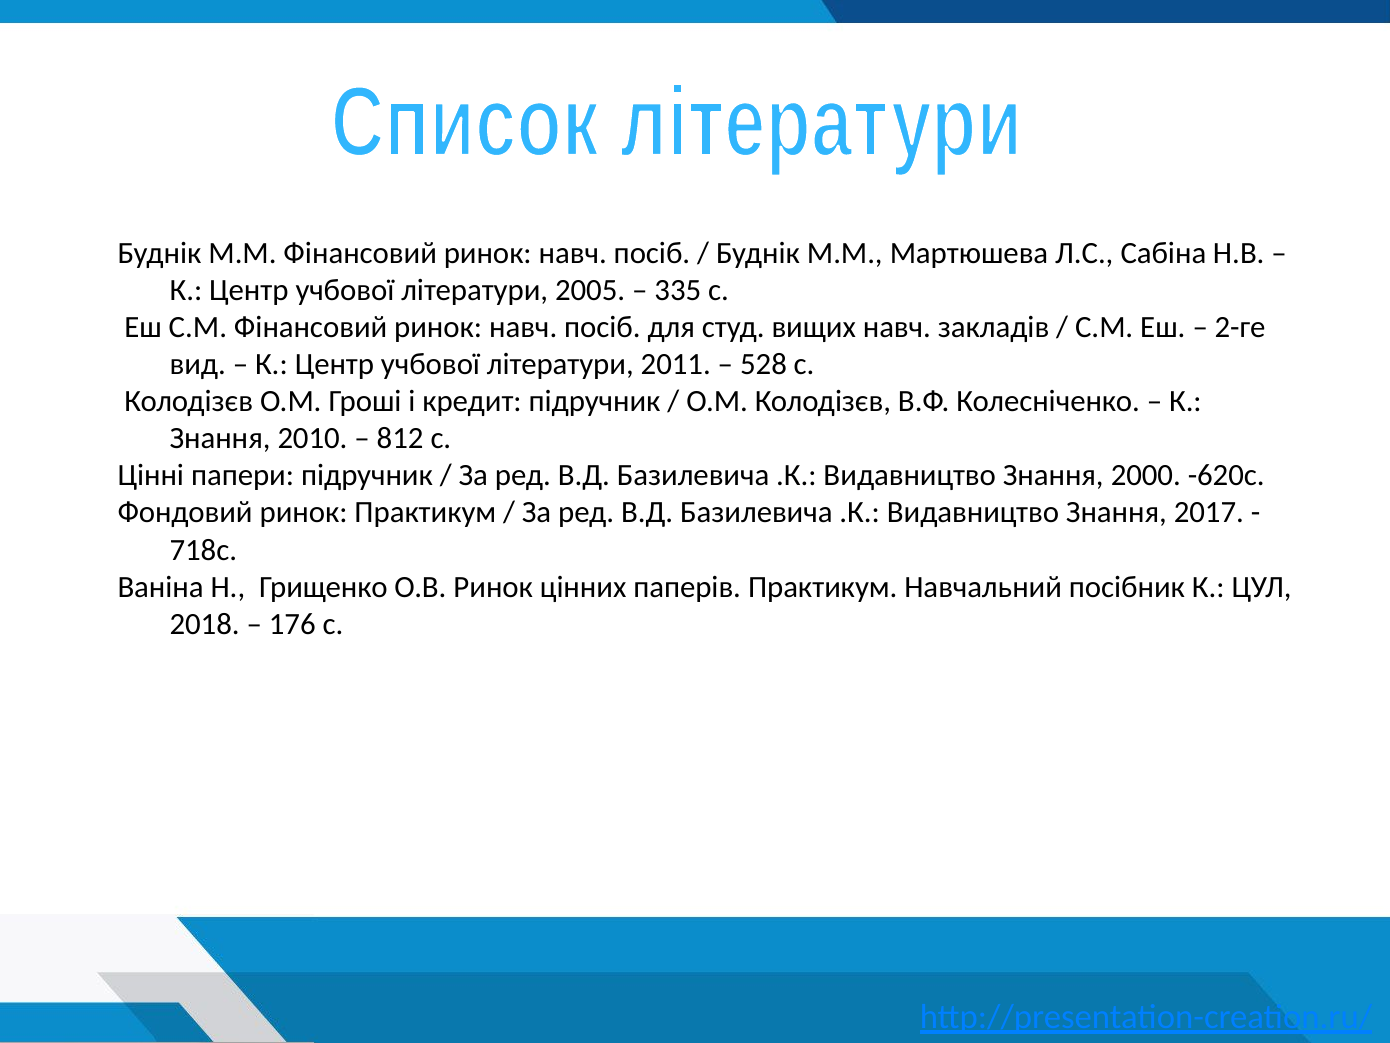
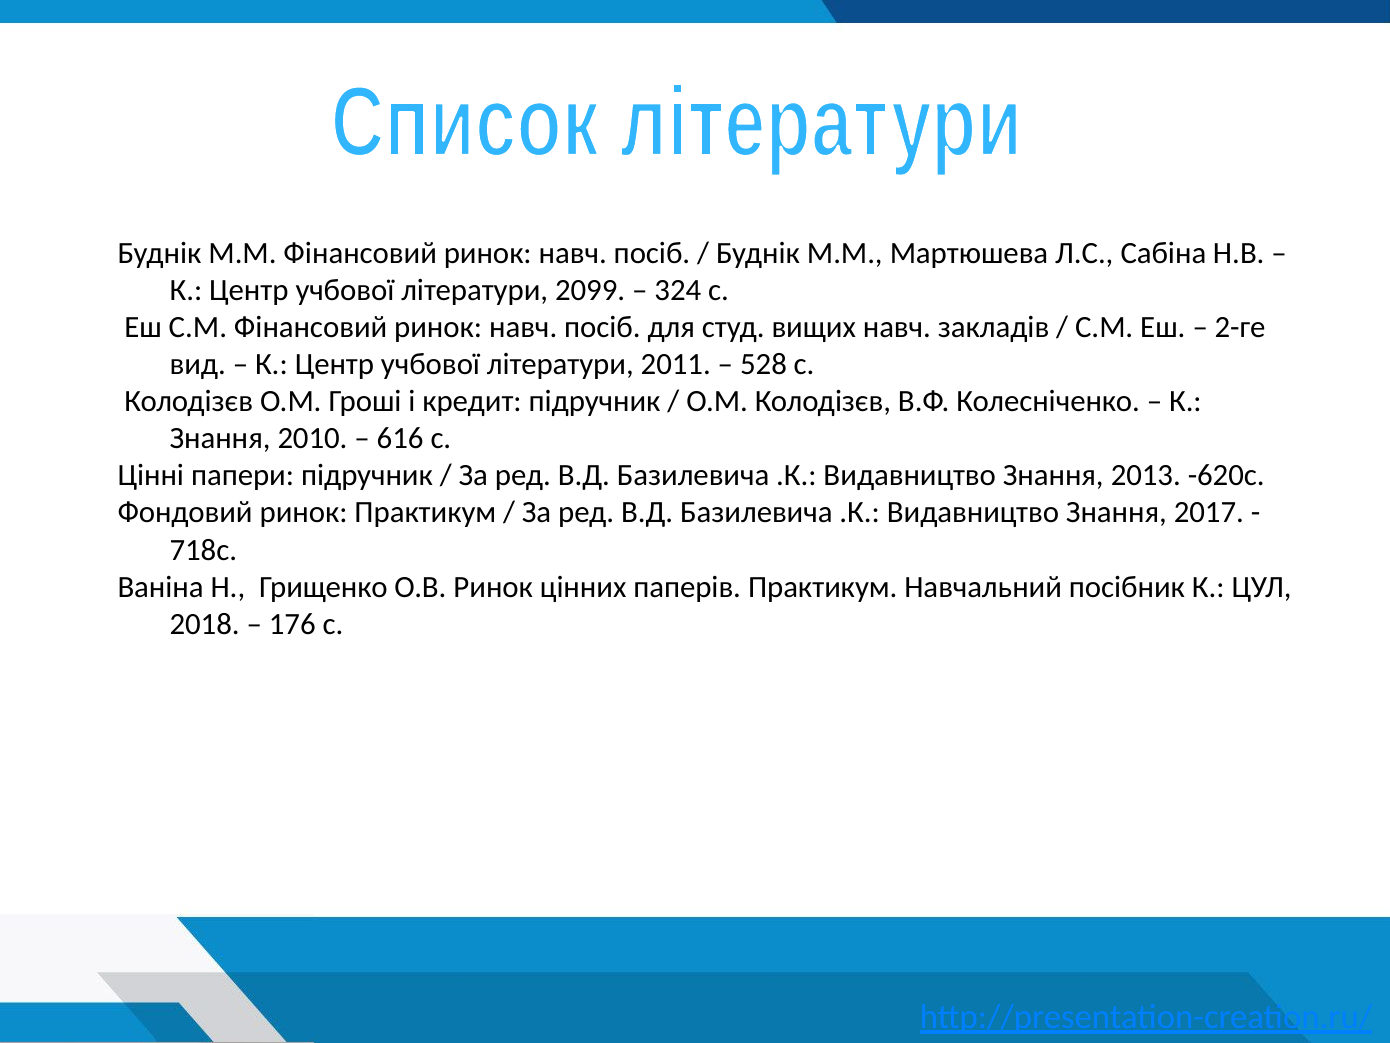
2005: 2005 -> 2099
335: 335 -> 324
812: 812 -> 616
2000: 2000 -> 2013
